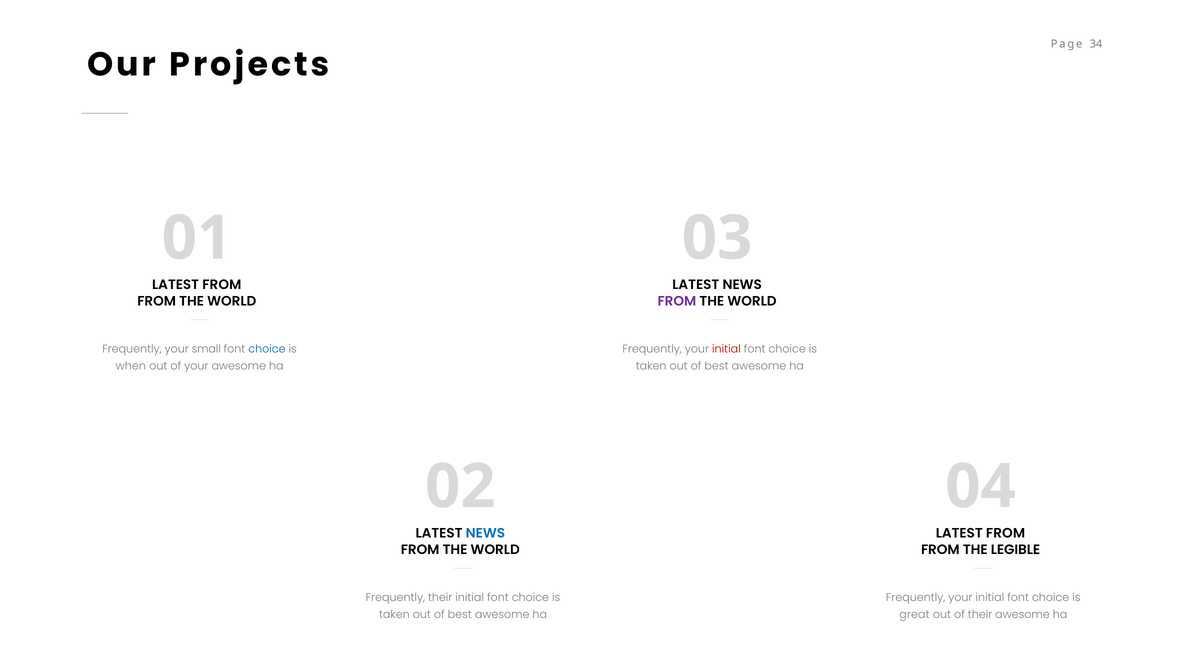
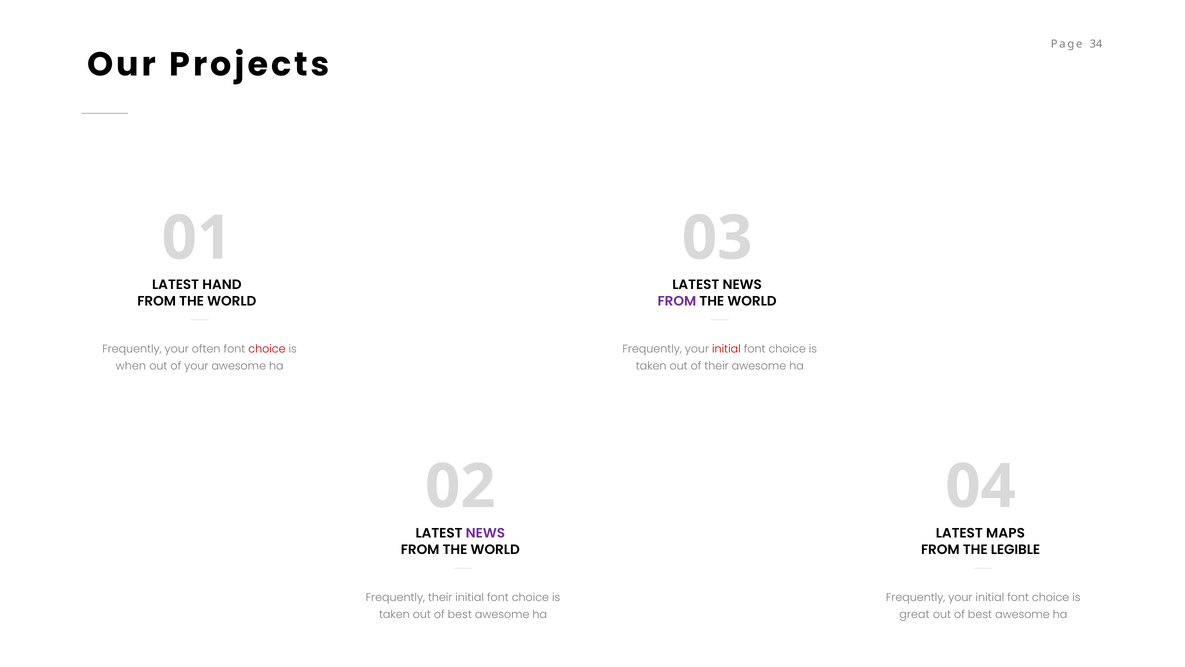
FROM at (222, 285): FROM -> HAND
small: small -> often
choice at (267, 349) colour: blue -> red
best at (717, 366): best -> their
NEWS at (485, 533) colour: blue -> purple
FROM at (1006, 533): FROM -> MAPS
their at (980, 614): their -> best
